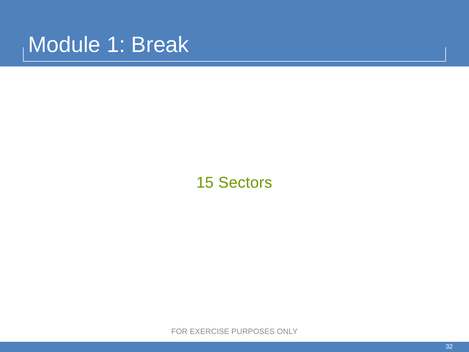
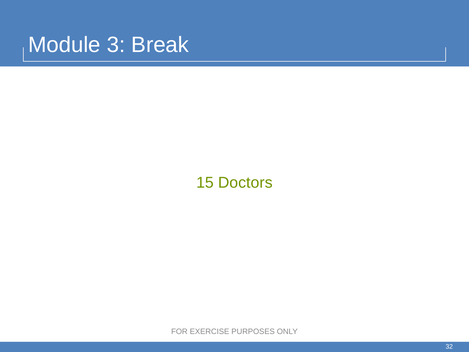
1: 1 -> 3
Sectors: Sectors -> Doctors
